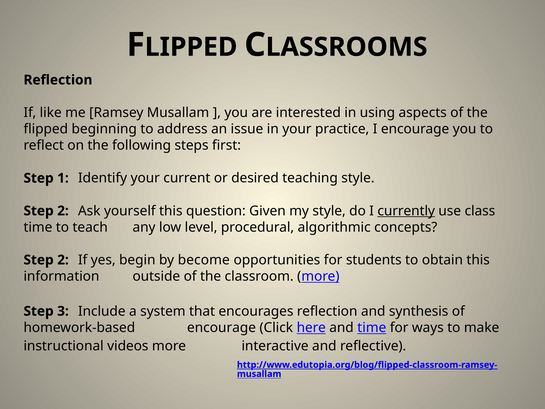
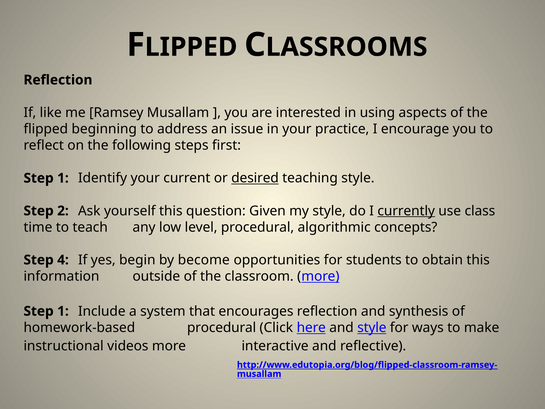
desired underline: none -> present
2 at (63, 260): 2 -> 4
3 at (63, 311): 3 -> 1
homework-based encourage: encourage -> procedural
and time: time -> style
